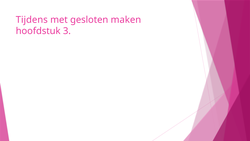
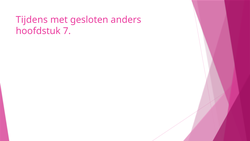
maken: maken -> anders
3: 3 -> 7
